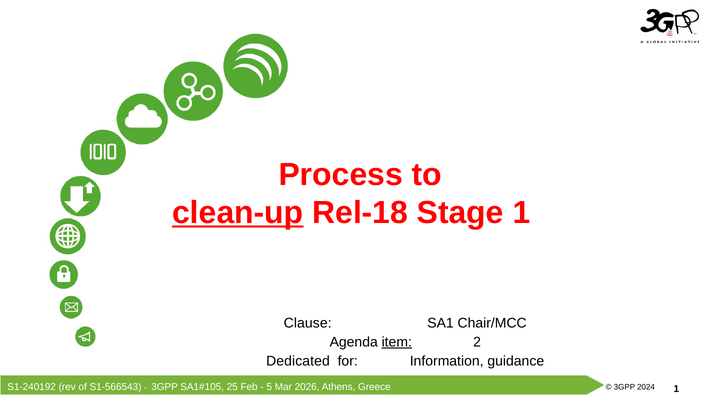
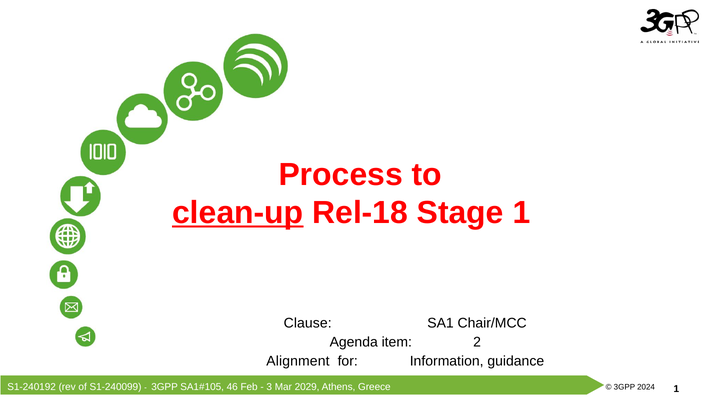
item underline: present -> none
Dedicated: Dedicated -> Alignment
S1-566543: S1-566543 -> S1-240099
25: 25 -> 46
5: 5 -> 3
2026: 2026 -> 2029
